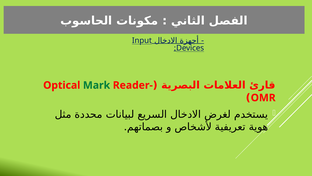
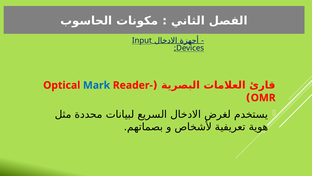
Mark colour: green -> blue
